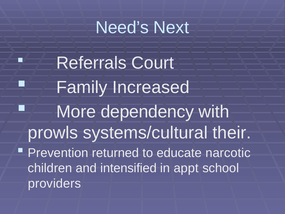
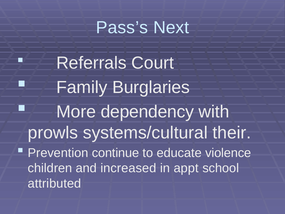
Need’s: Need’s -> Pass’s
Increased: Increased -> Burglaries
returned: returned -> continue
narcotic: narcotic -> violence
intensified: intensified -> increased
providers: providers -> attributed
